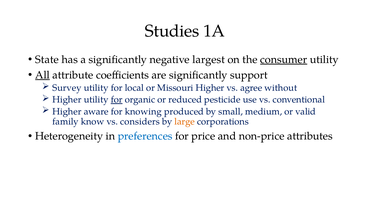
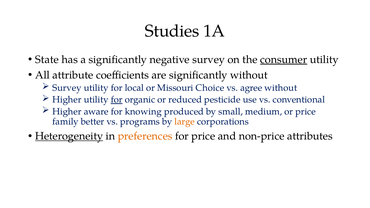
negative largest: largest -> survey
All underline: present -> none
significantly support: support -> without
Missouri Higher: Higher -> Choice
or valid: valid -> price
know: know -> better
considers: considers -> programs
Heterogeneity underline: none -> present
preferences colour: blue -> orange
